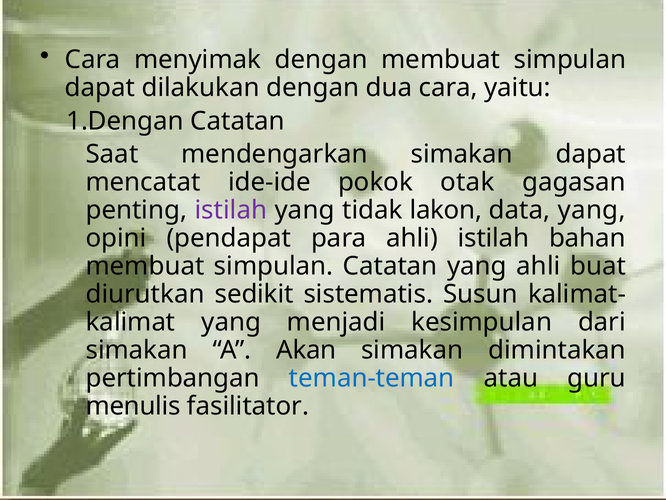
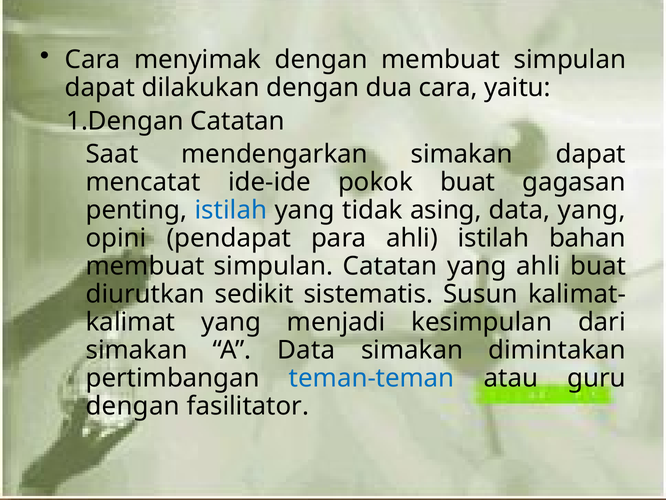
pokok otak: otak -> buat
istilah at (231, 210) colour: purple -> blue
lakon: lakon -> asing
A Akan: Akan -> Data
menulis at (133, 406): menulis -> dengan
